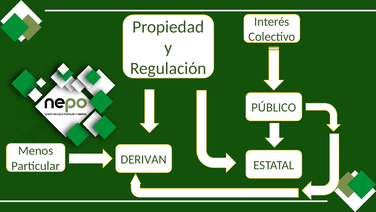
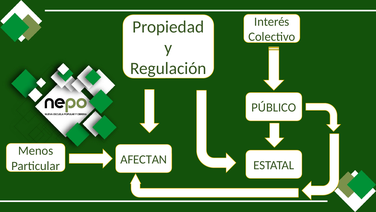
DERIVAN: DERIVAN -> AFECTAN
